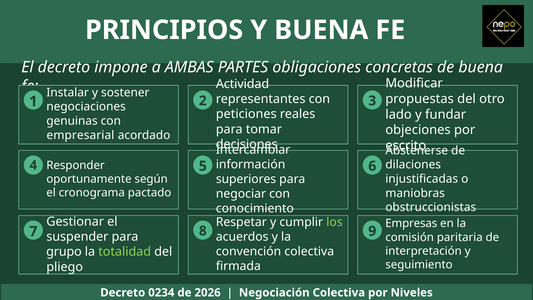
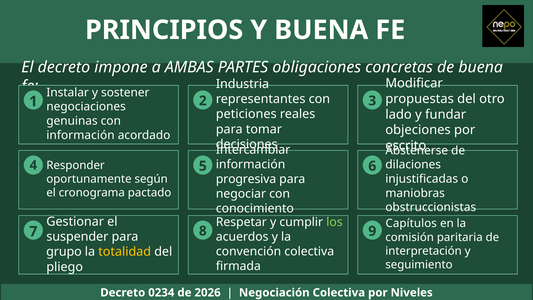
Actividad: Actividad -> Industria
empresarial at (80, 135): empresarial -> información
superiores: superiores -> progresiva
Empresas: Empresas -> Capítulos
totalidad colour: light green -> yellow
